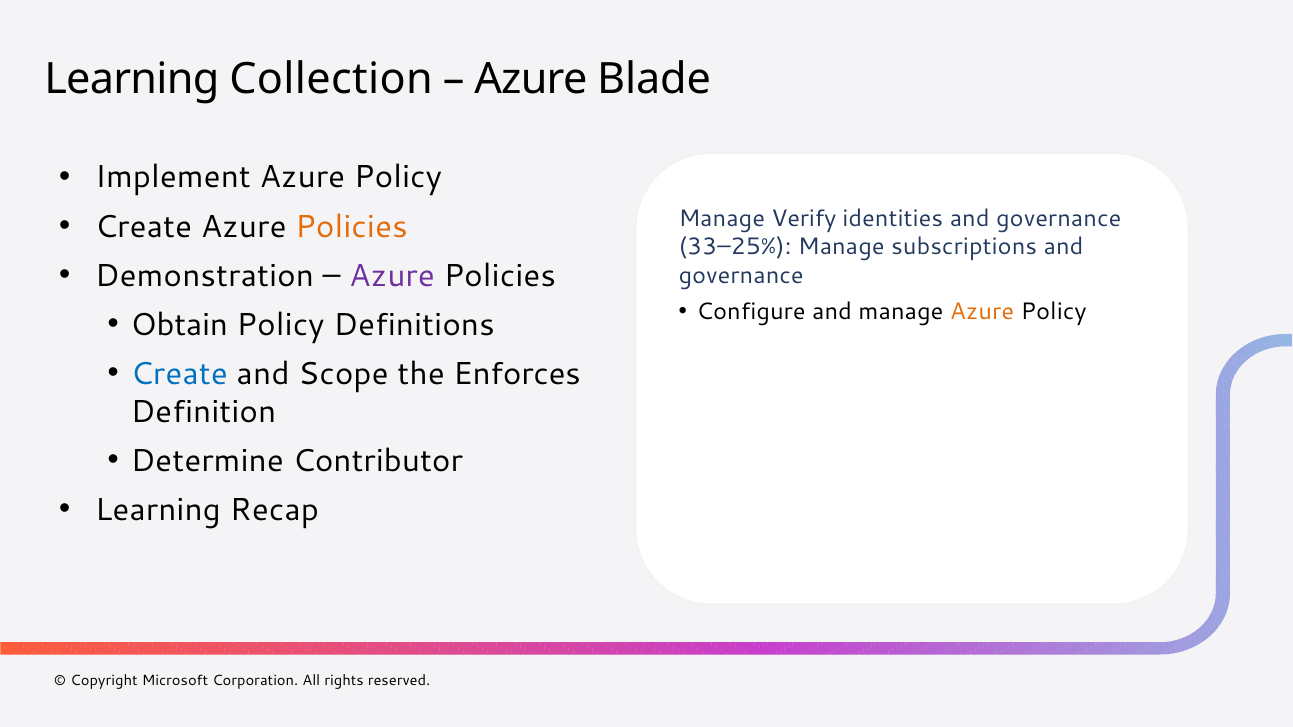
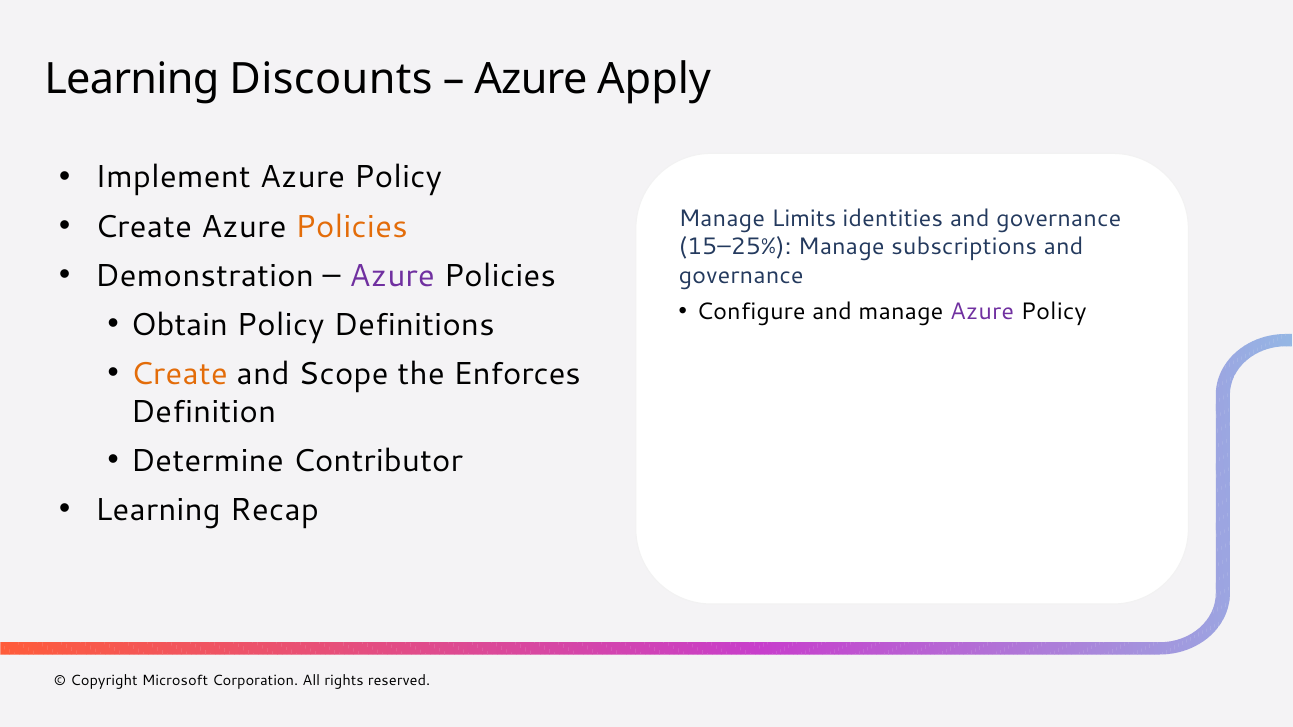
Collection: Collection -> Discounts
Blade: Blade -> Apply
Verify: Verify -> Limits
33–25%: 33–25% -> 15–25%
Azure at (982, 312) colour: orange -> purple
Create at (179, 374) colour: blue -> orange
